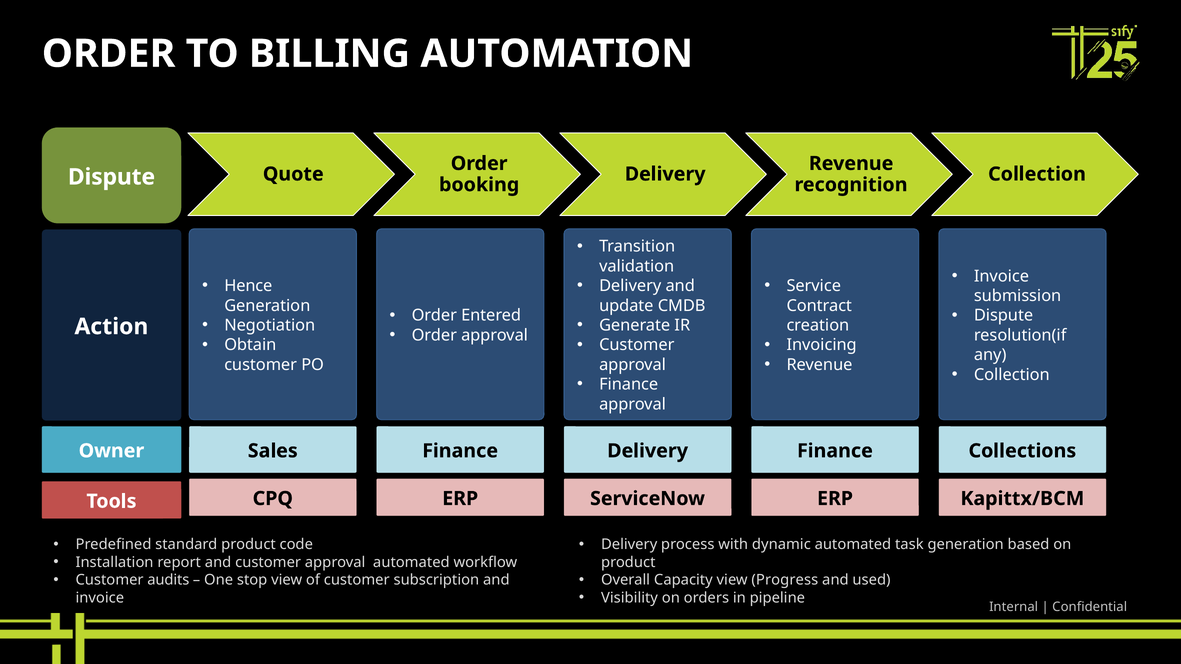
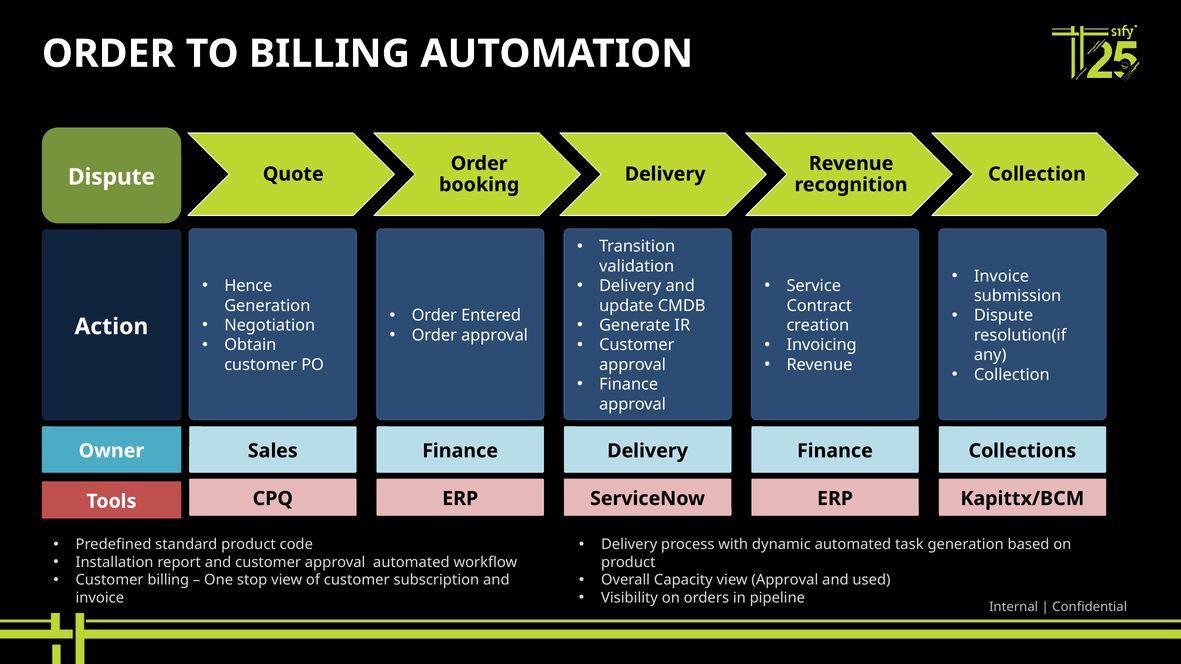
Customer audits: audits -> billing
view Progress: Progress -> Approval
